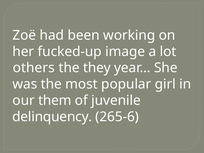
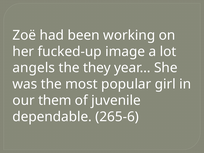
others: others -> angels
delinquency: delinquency -> dependable
